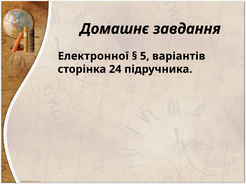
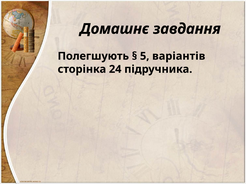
Електронної: Електронної -> Полегшують
